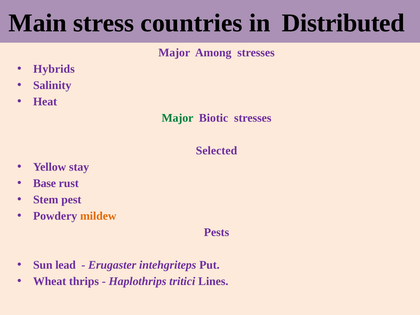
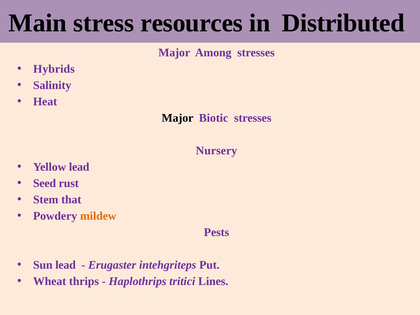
countries: countries -> resources
Major at (178, 118) colour: green -> black
Selected: Selected -> Nursery
Yellow stay: stay -> lead
Base: Base -> Seed
pest: pest -> that
